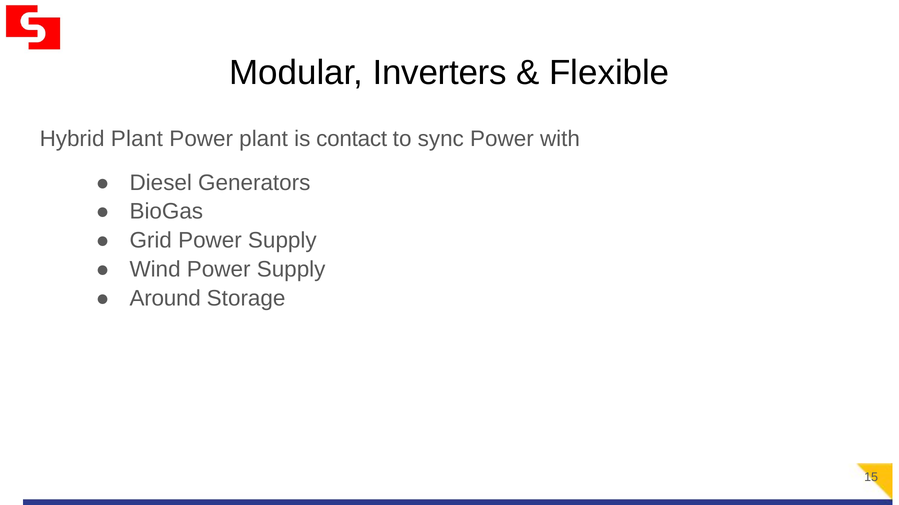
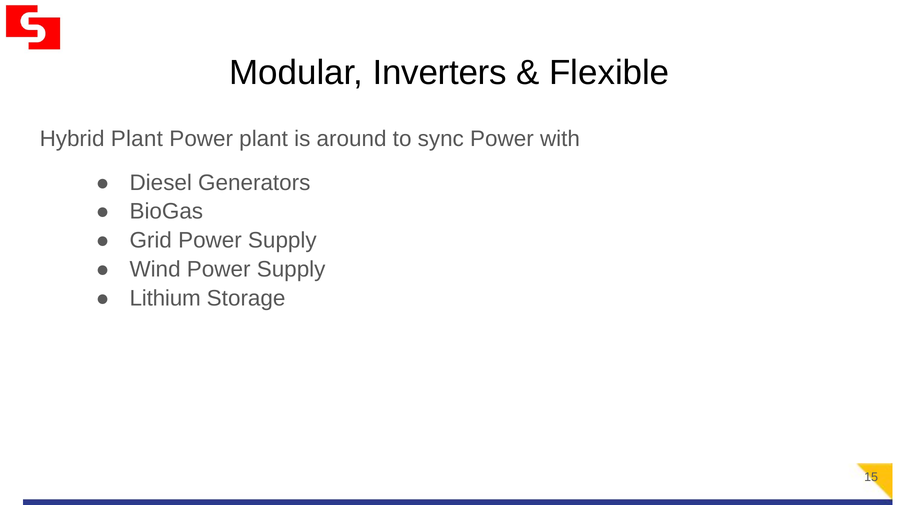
contact: contact -> around
Around: Around -> Lithium
